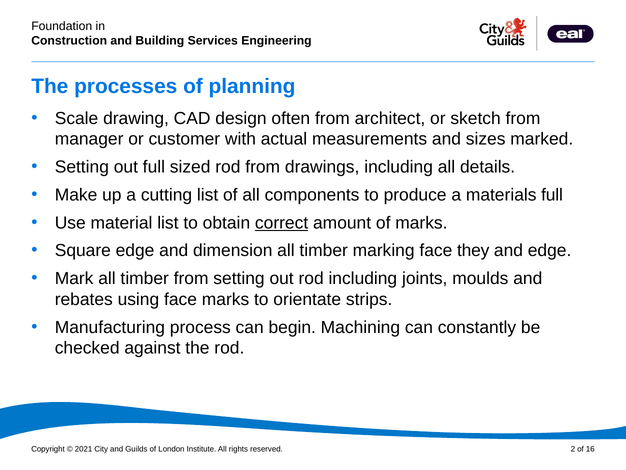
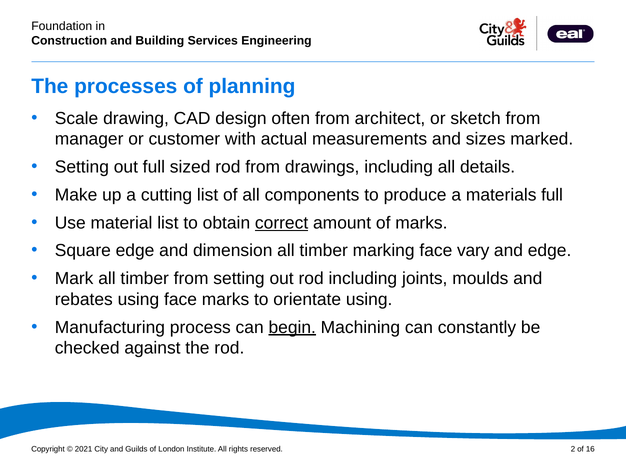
they: they -> vary
orientate strips: strips -> using
begin underline: none -> present
